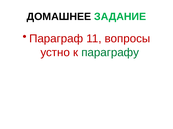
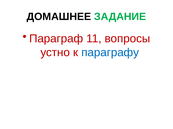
параграфу colour: green -> blue
